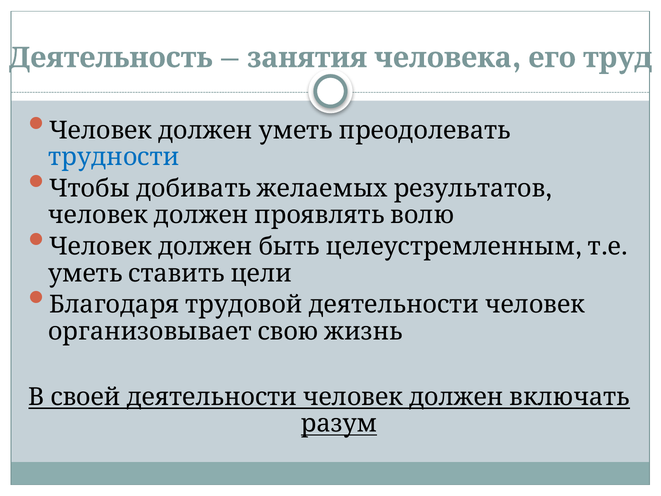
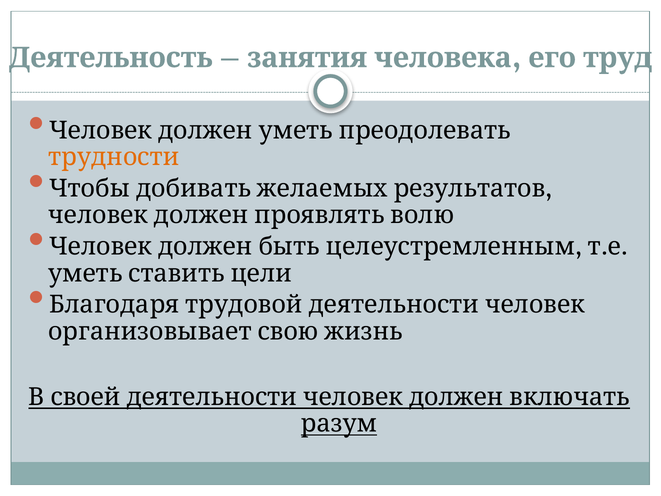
трудности colour: blue -> orange
